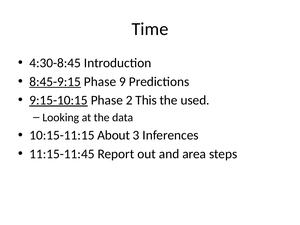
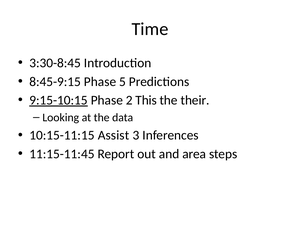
4:30-8:45: 4:30-8:45 -> 3:30-8:45
8:45-9:15 underline: present -> none
9: 9 -> 5
used: used -> their
About: About -> Assist
